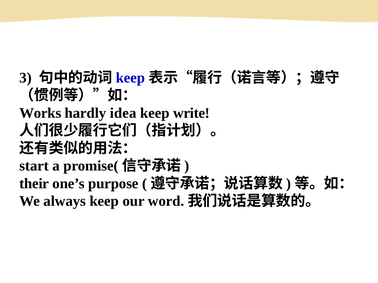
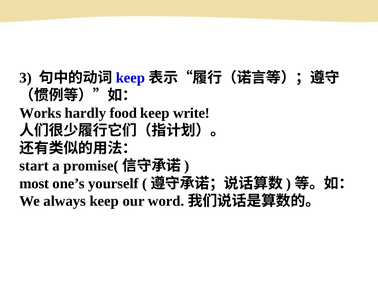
idea: idea -> food
their: their -> most
purpose: purpose -> yourself
